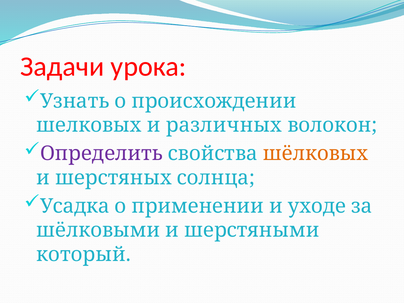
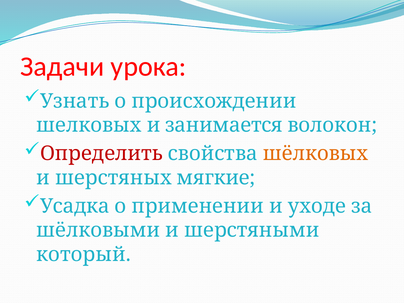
различных: различных -> занимается
Определить colour: purple -> red
солнца: солнца -> мягкие
